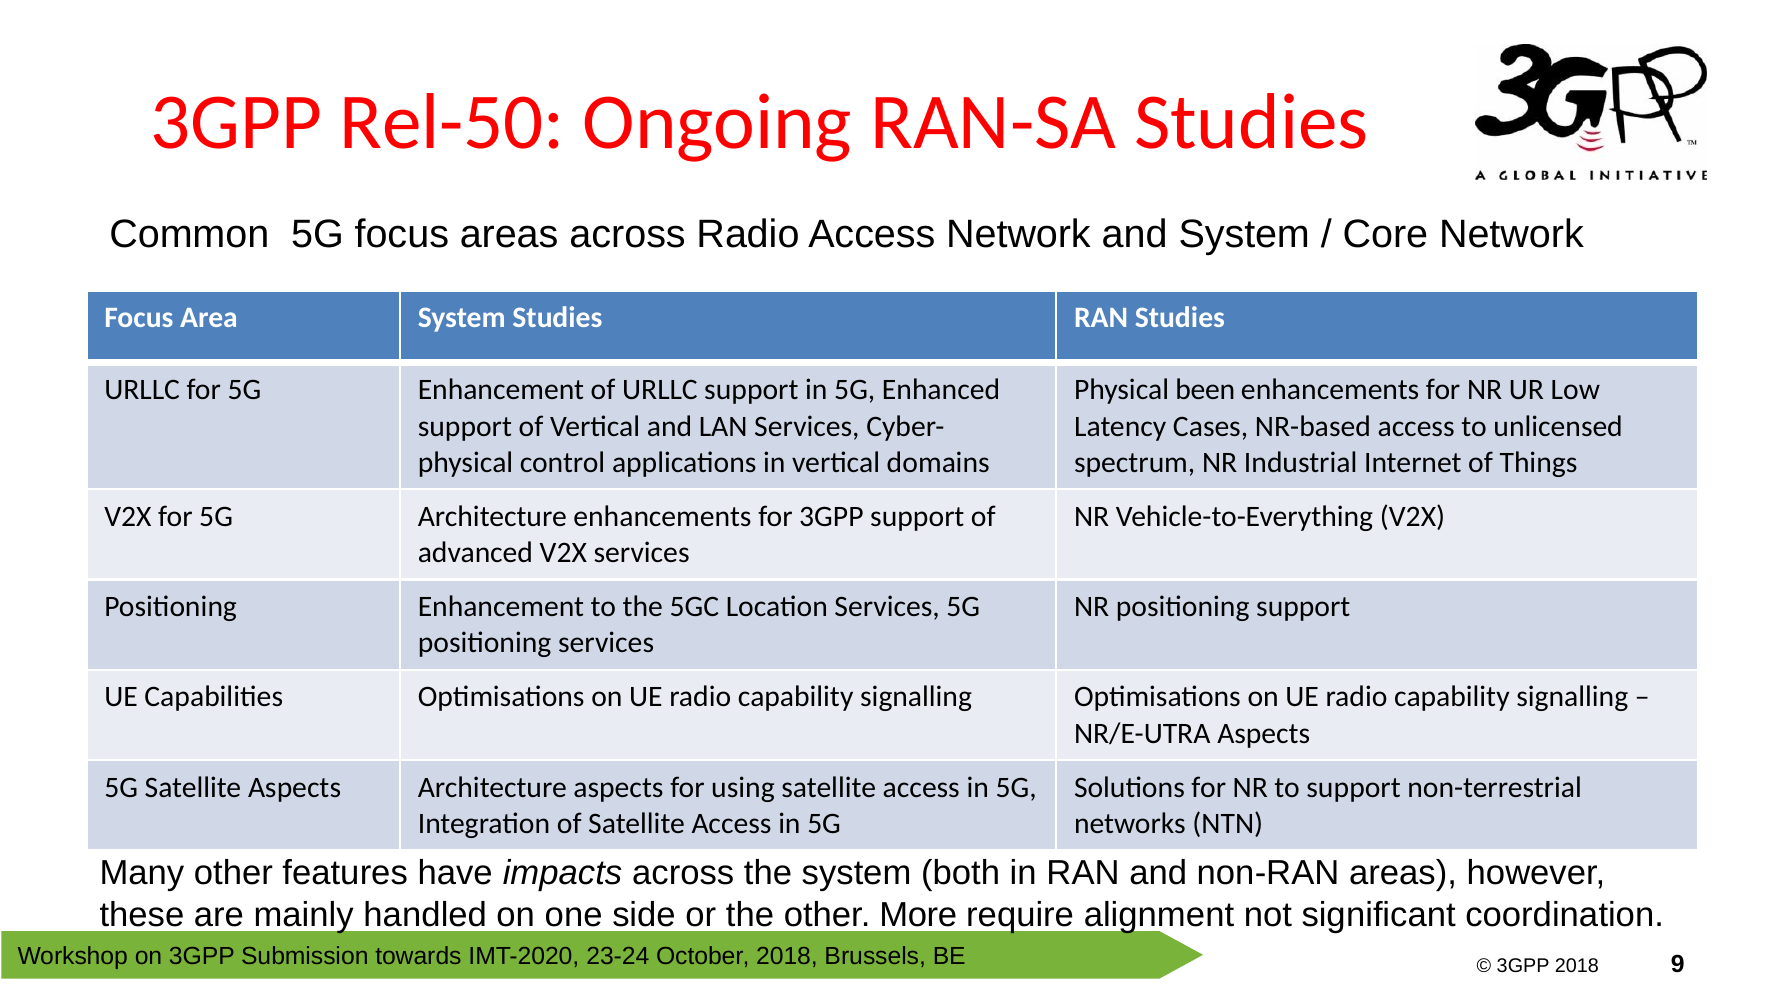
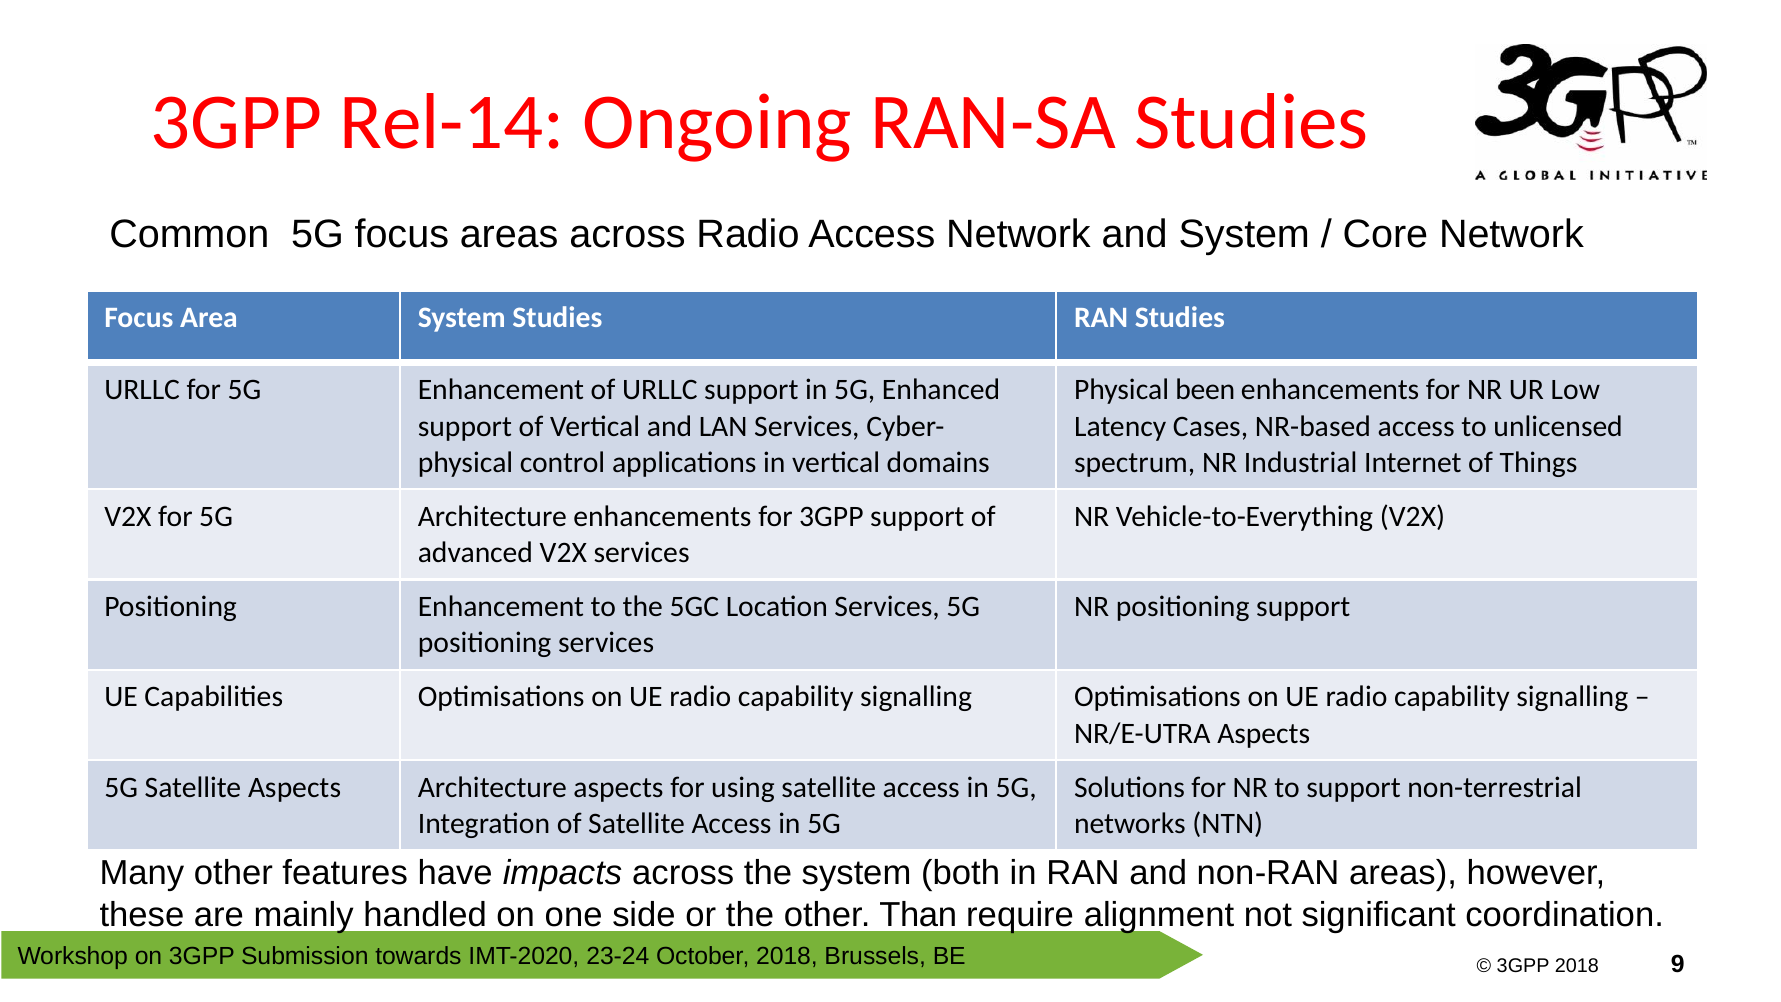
Rel-50: Rel-50 -> Rel-14
More: More -> Than
